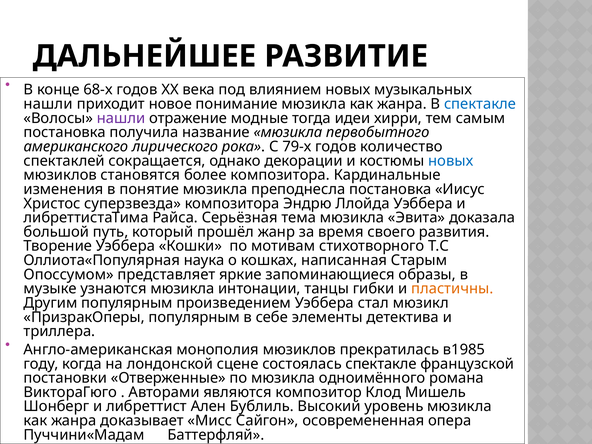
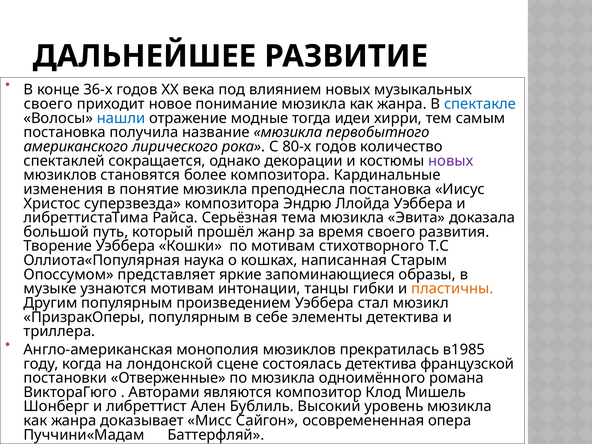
68-х: 68-х -> 36-х
нашли at (48, 104): нашли -> своего
нашли at (121, 118) colour: purple -> blue
79-х: 79-х -> 80-х
новых at (451, 161) colour: blue -> purple
узнаются мюзикла: мюзикла -> мотивам
состоялась спектакле: спектакле -> детектива
